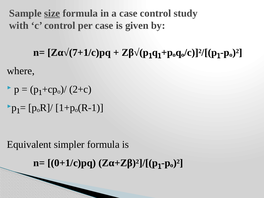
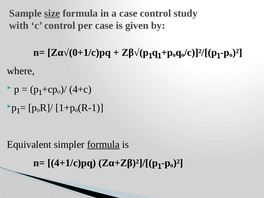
Zα√(7+1/c)pq: Zα√(7+1/c)pq -> Zα√(0+1/c)pq
2+c: 2+c -> 4+c
formula at (103, 145) underline: none -> present
0+1/c)pq: 0+1/c)pq -> 4+1/c)pq
